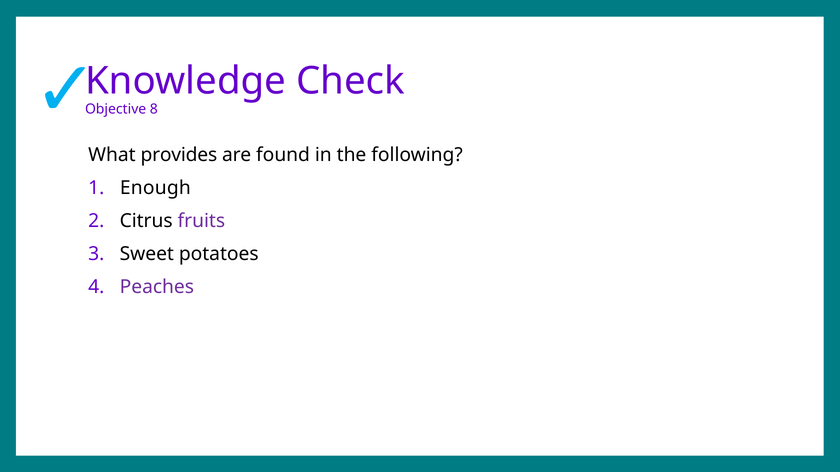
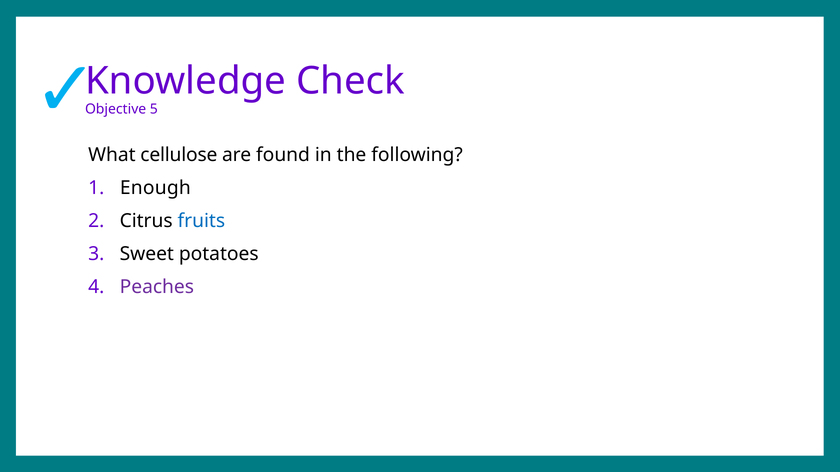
8: 8 -> 5
provides: provides -> cellulose
fruits colour: purple -> blue
